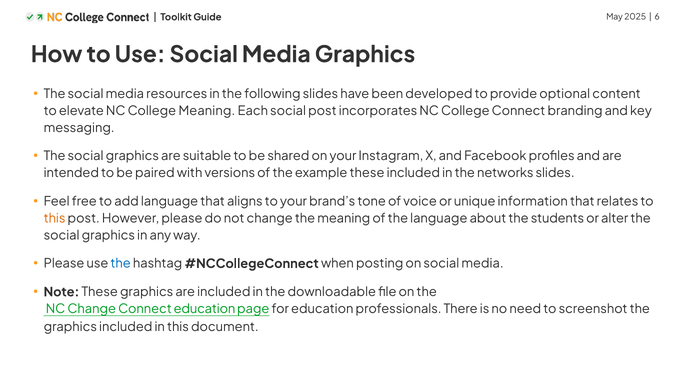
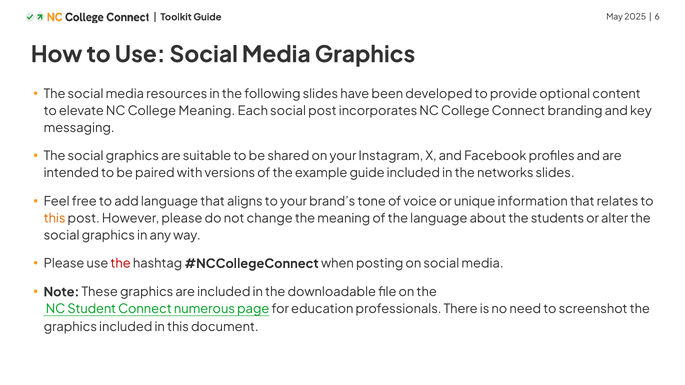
example these: these -> guide
the at (121, 264) colour: blue -> red
NC Change: Change -> Student
Connect education: education -> numerous
